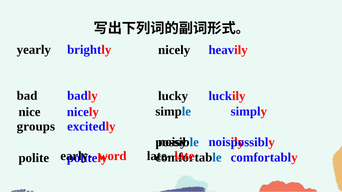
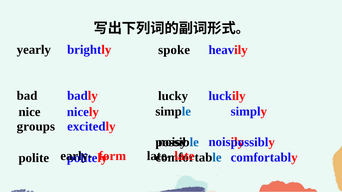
nicely at (174, 50): nicely -> spoke
word: word -> form
